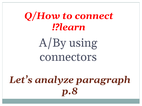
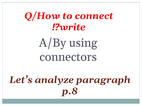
learn: learn -> write
